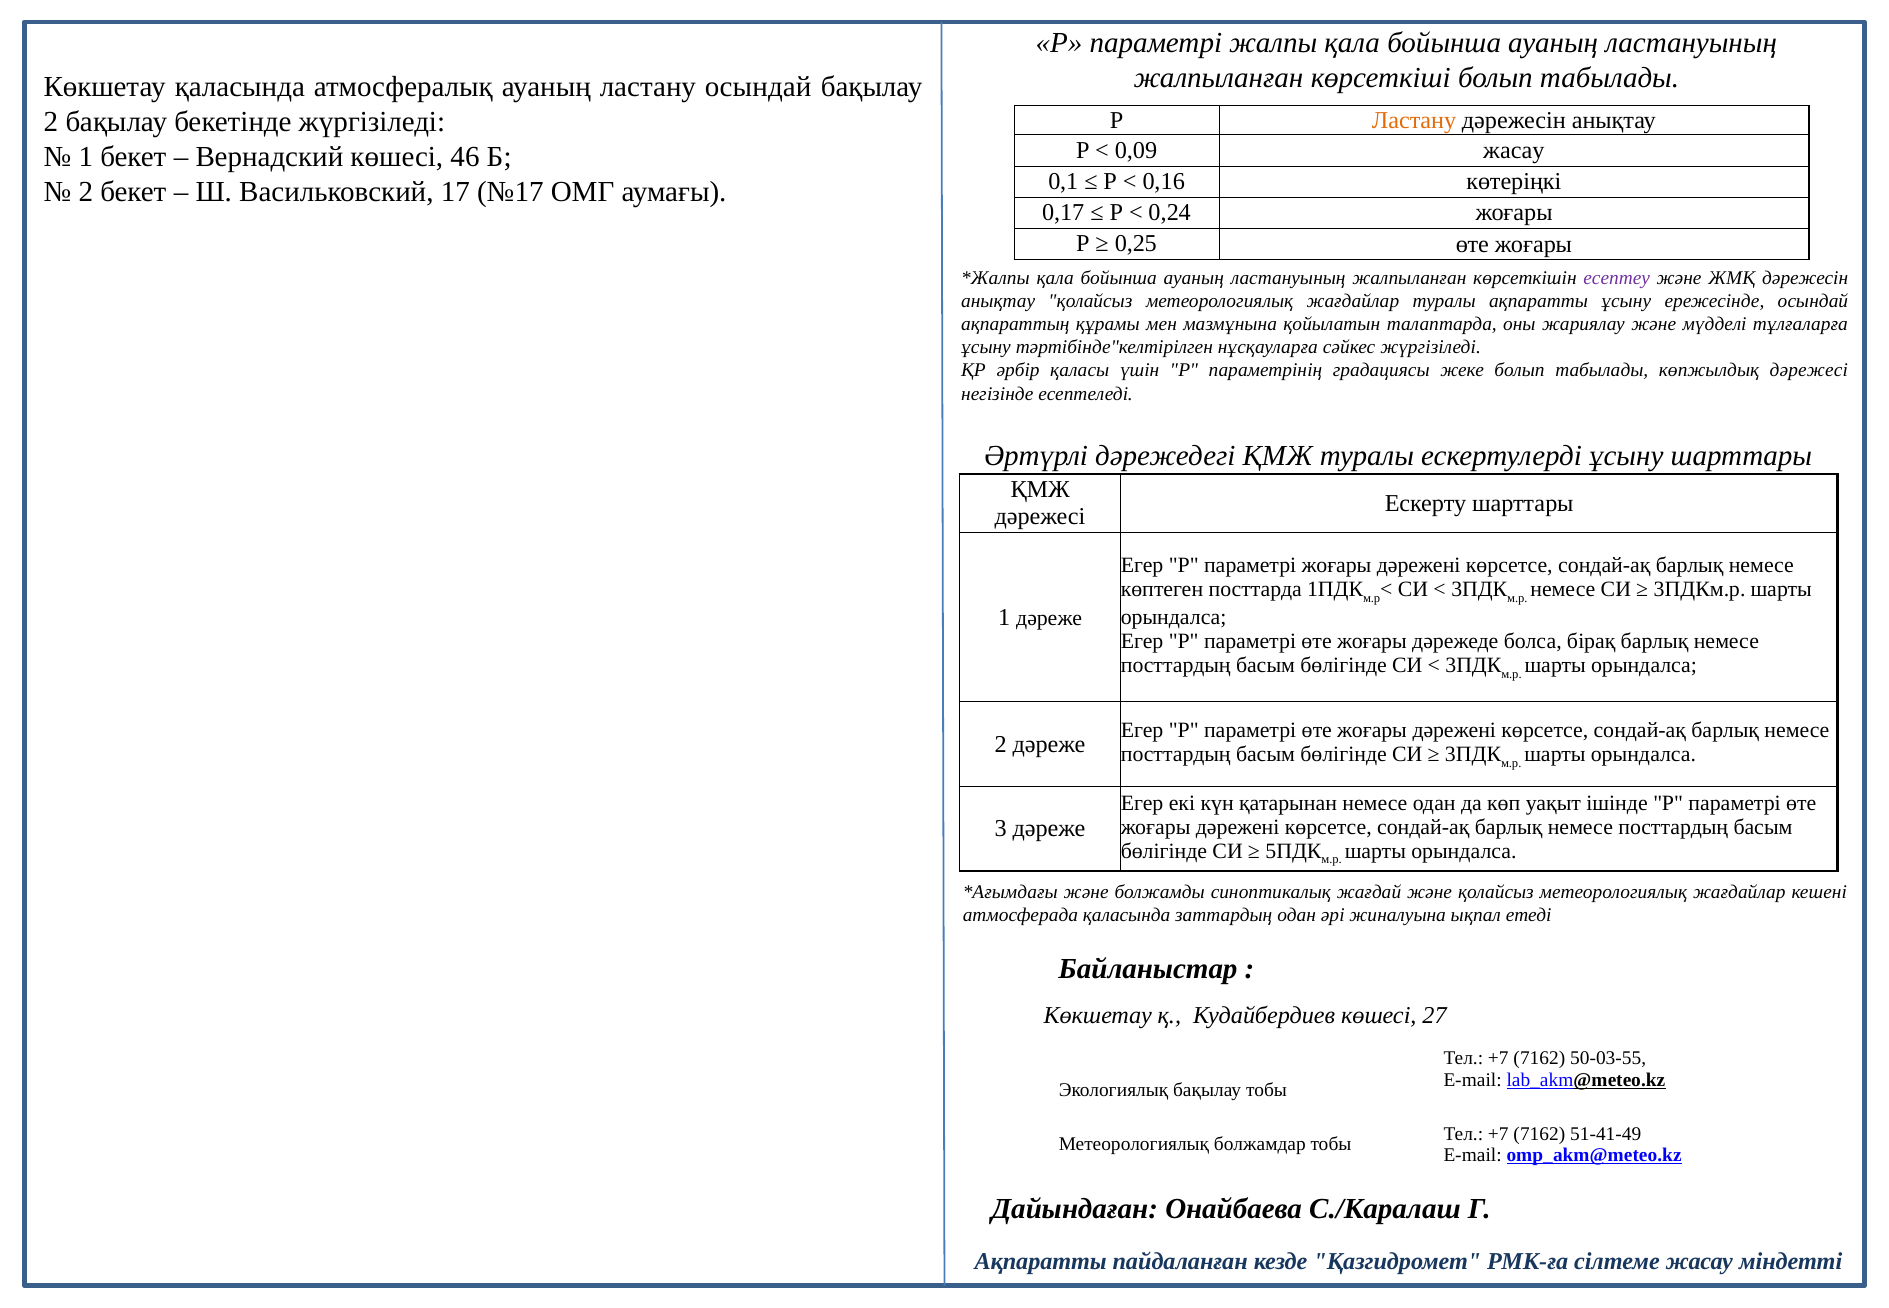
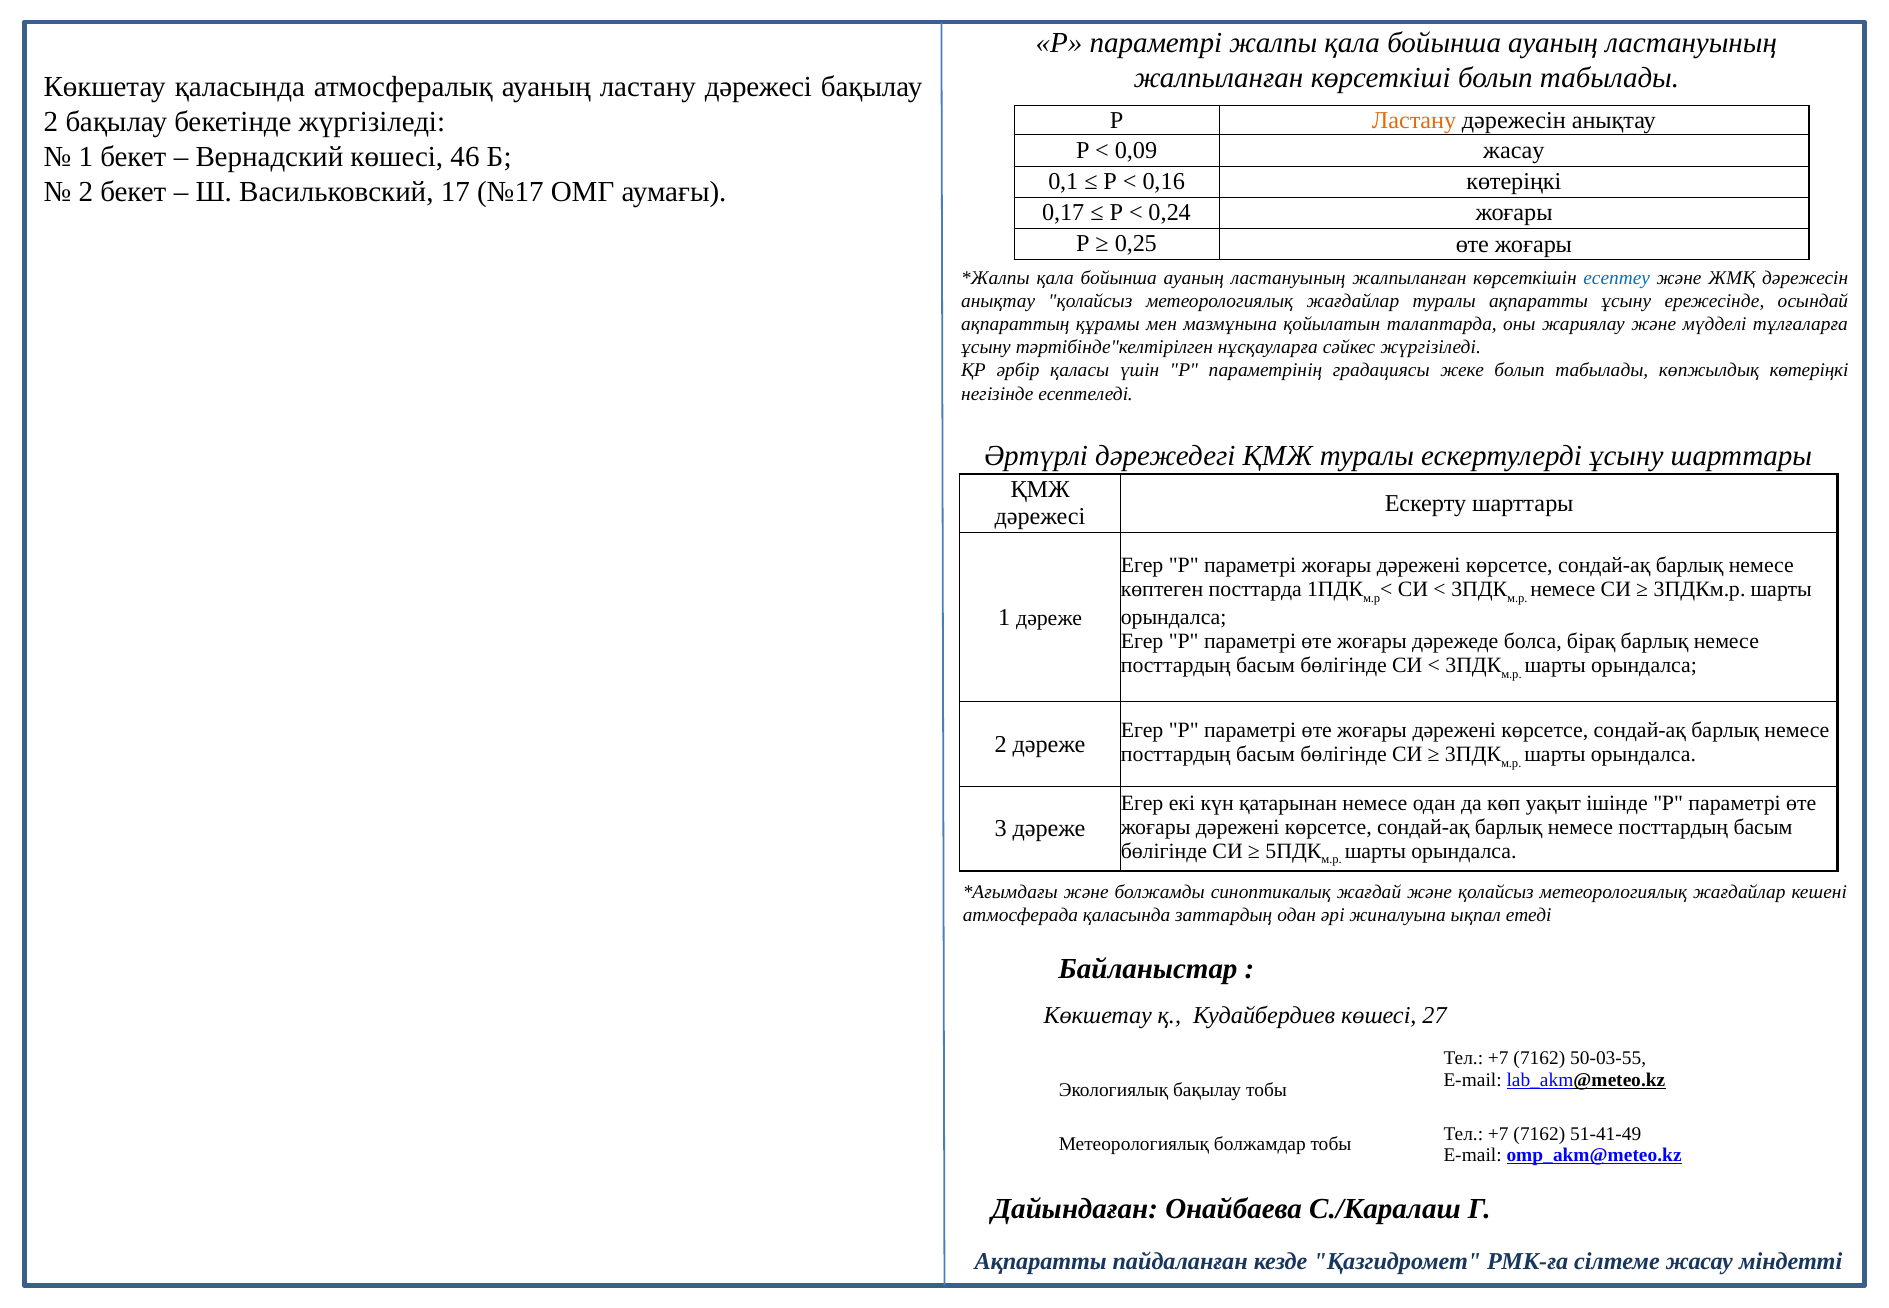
ластану осындай: осындай -> дәрежесі
есептеу colour: purple -> blue
көпжылдық дәрежесі: дәрежесі -> көтеріңкі
